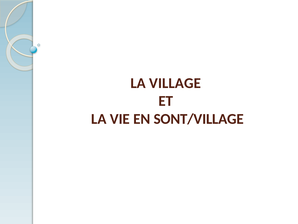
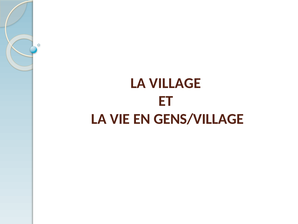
SONT/VILLAGE: SONT/VILLAGE -> GENS/VILLAGE
